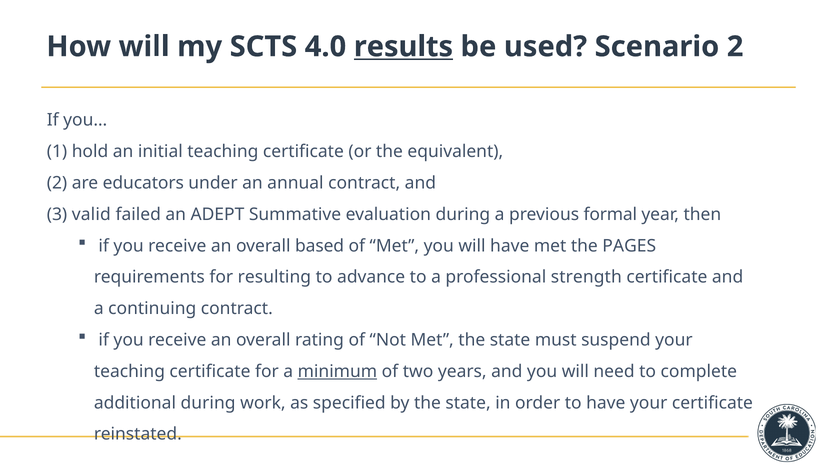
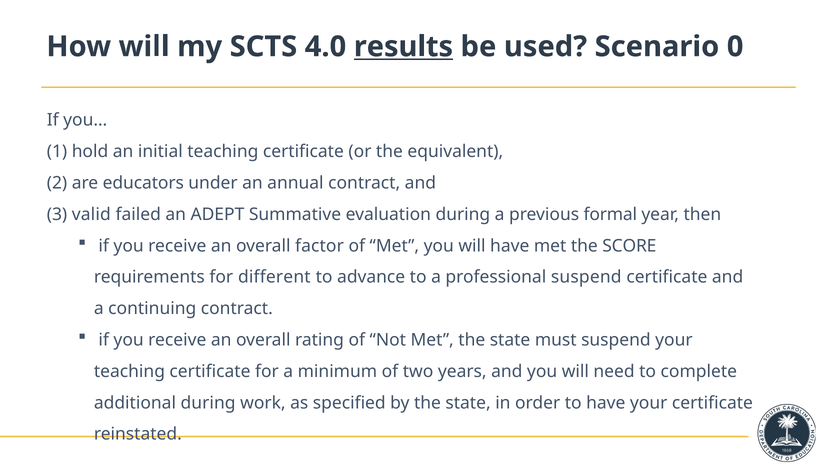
Scenario 2: 2 -> 0
based: based -> factor
PAGES: PAGES -> SCORE
resulting: resulting -> different
professional strength: strength -> suspend
minimum underline: present -> none
